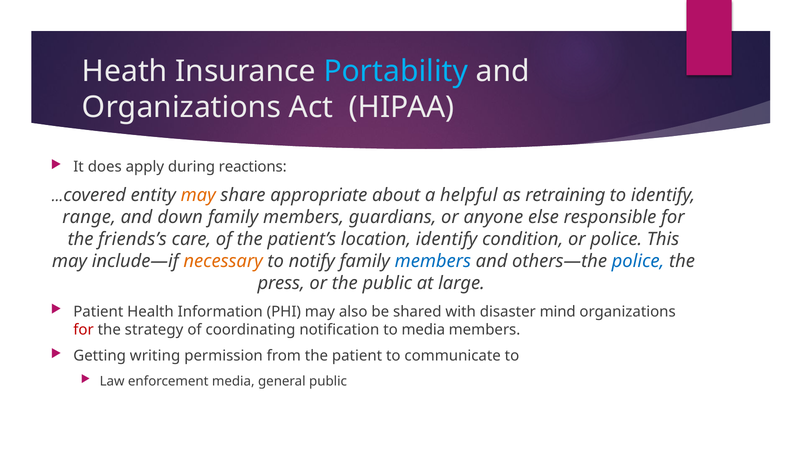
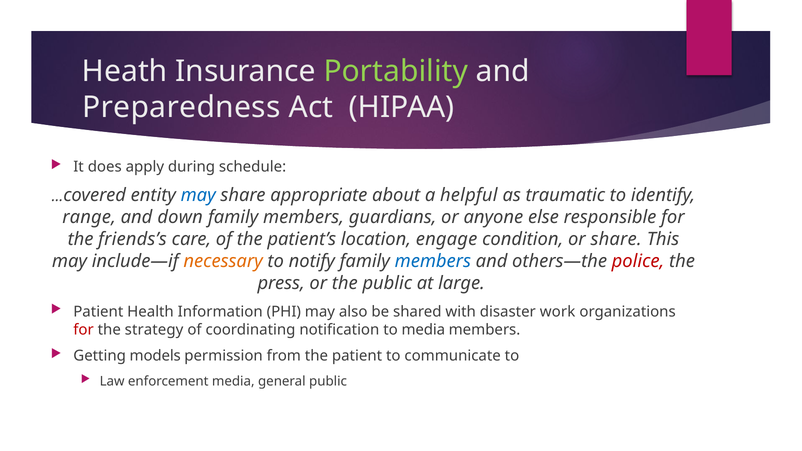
Portability colour: light blue -> light green
Organizations at (181, 107): Organizations -> Preparedness
reactions: reactions -> schedule
may at (198, 195) colour: orange -> blue
retraining: retraining -> traumatic
location identify: identify -> engage
or police: police -> share
police at (638, 261) colour: blue -> red
mind: mind -> work
writing: writing -> models
